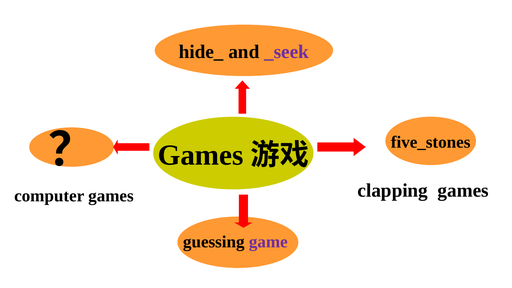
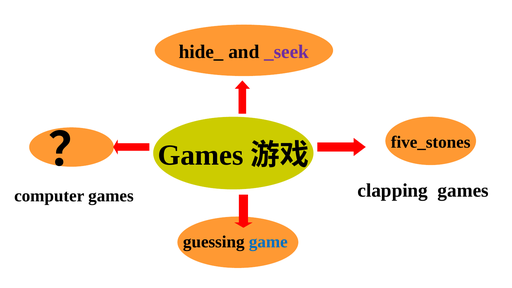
game colour: purple -> blue
